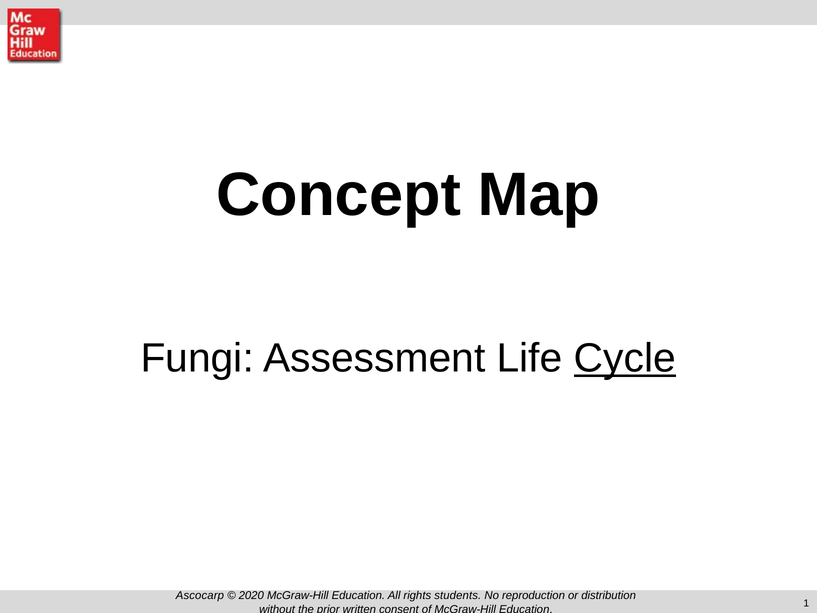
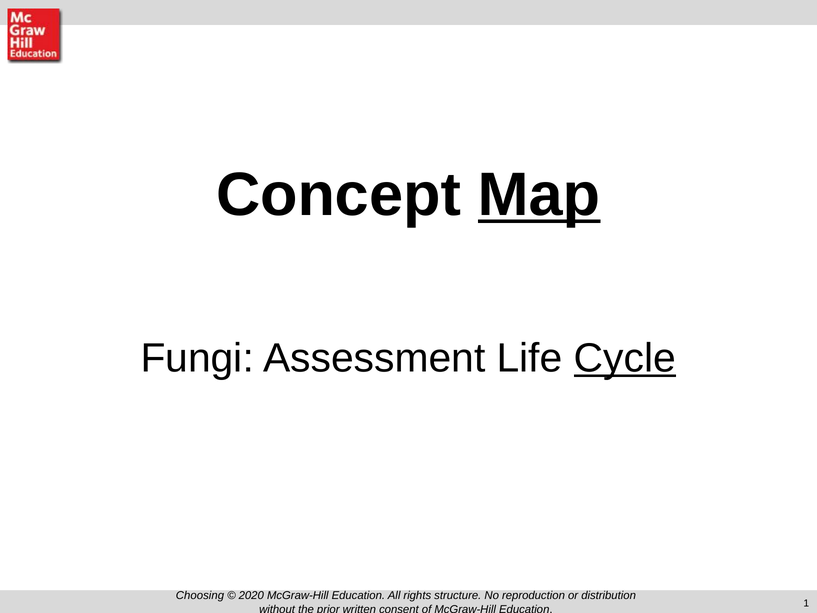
Map underline: none -> present
Ascocarp: Ascocarp -> Choosing
students: students -> structure
